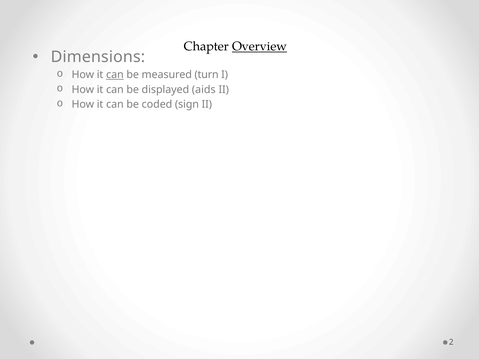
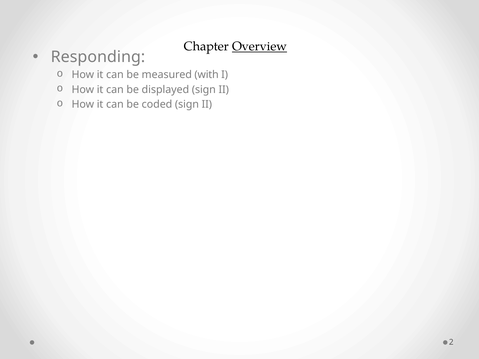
Dimensions: Dimensions -> Responding
can at (115, 75) underline: present -> none
turn: turn -> with
displayed aids: aids -> sign
